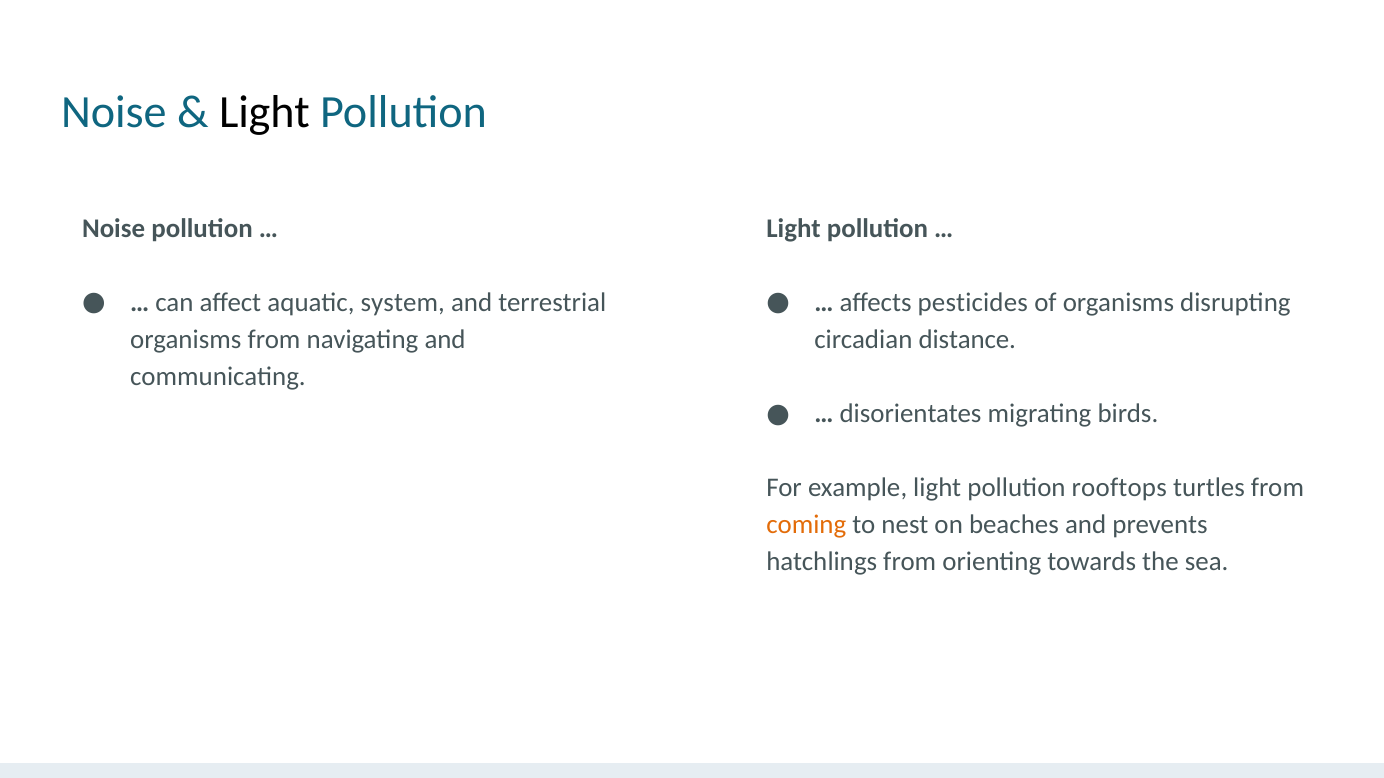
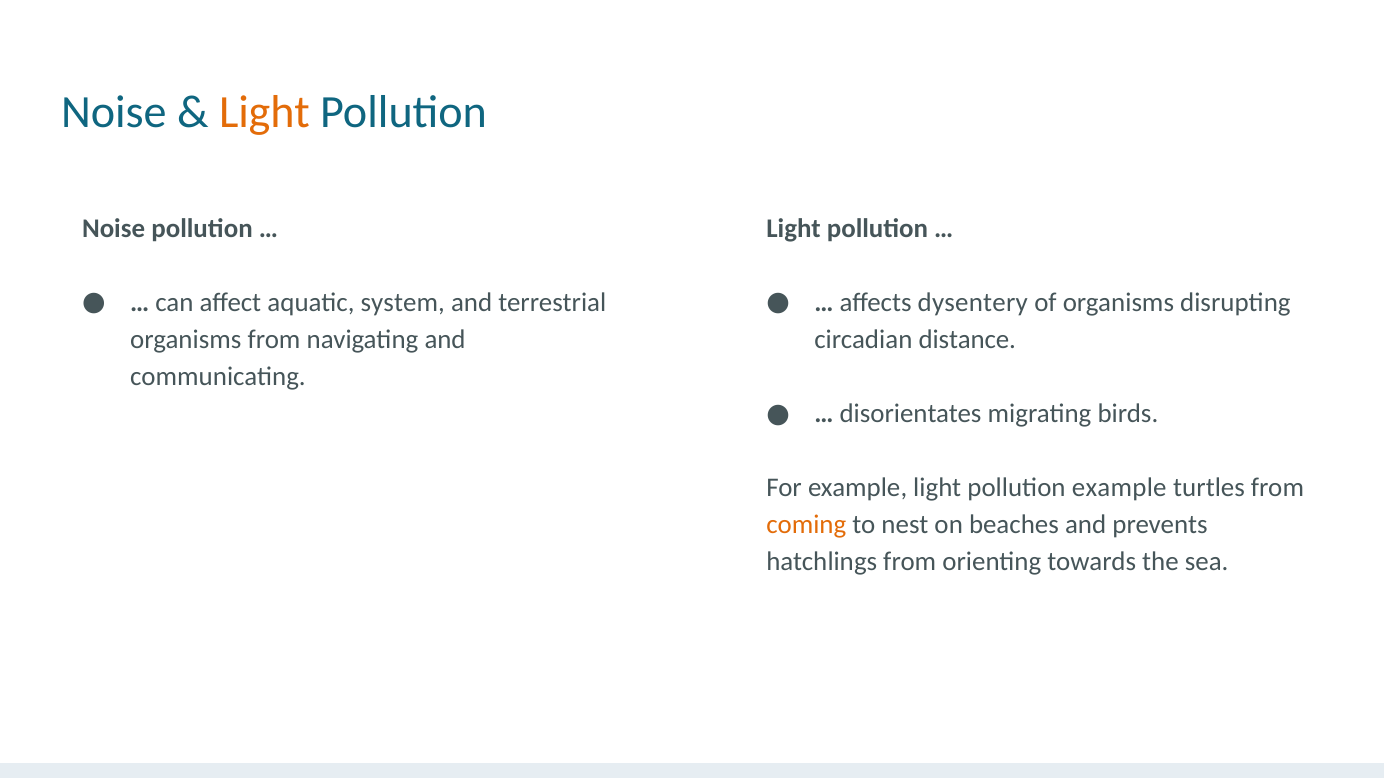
Light at (264, 112) colour: black -> orange
pesticides: pesticides -> dysentery
pollution rooftops: rooftops -> example
